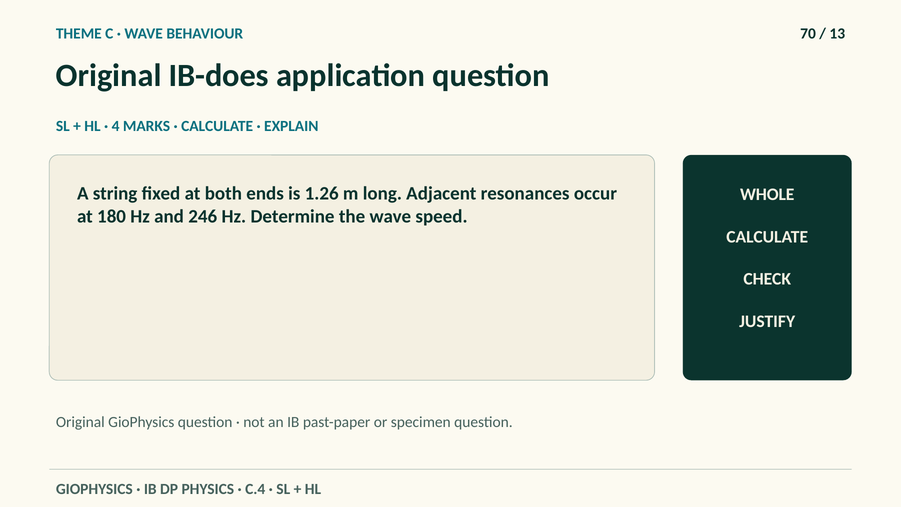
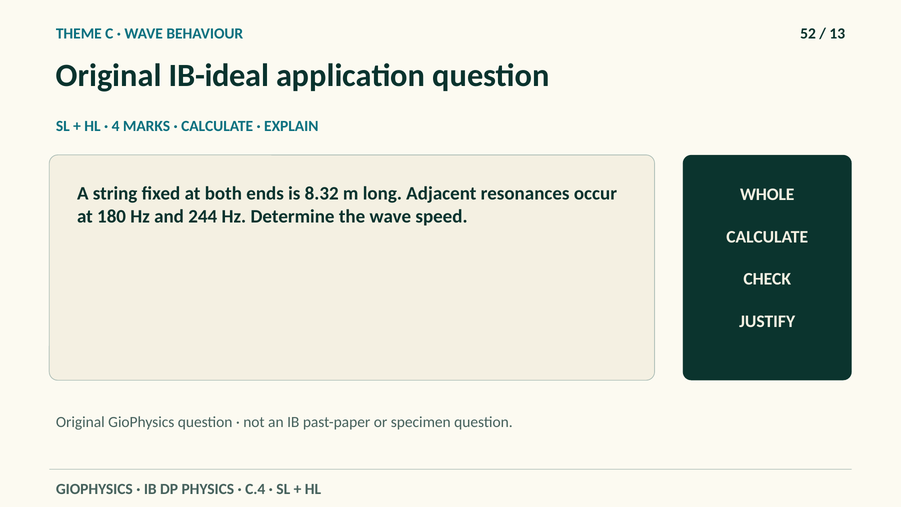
70: 70 -> 52
IB-does: IB-does -> IB-ideal
1.26: 1.26 -> 8.32
246: 246 -> 244
